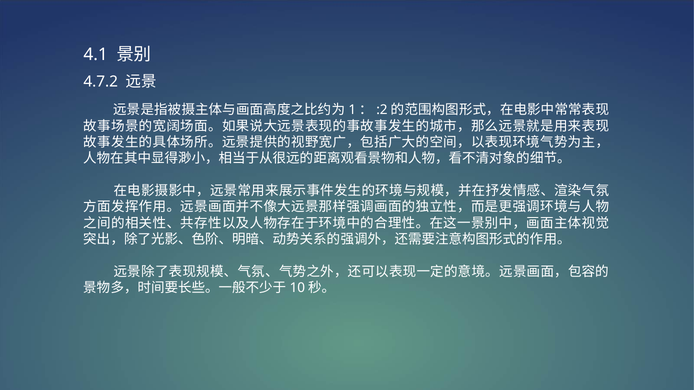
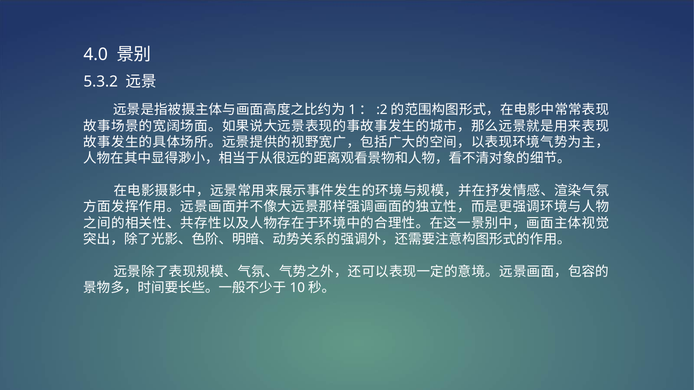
4.1: 4.1 -> 4.0
4.7.2: 4.7.2 -> 5.3.2
